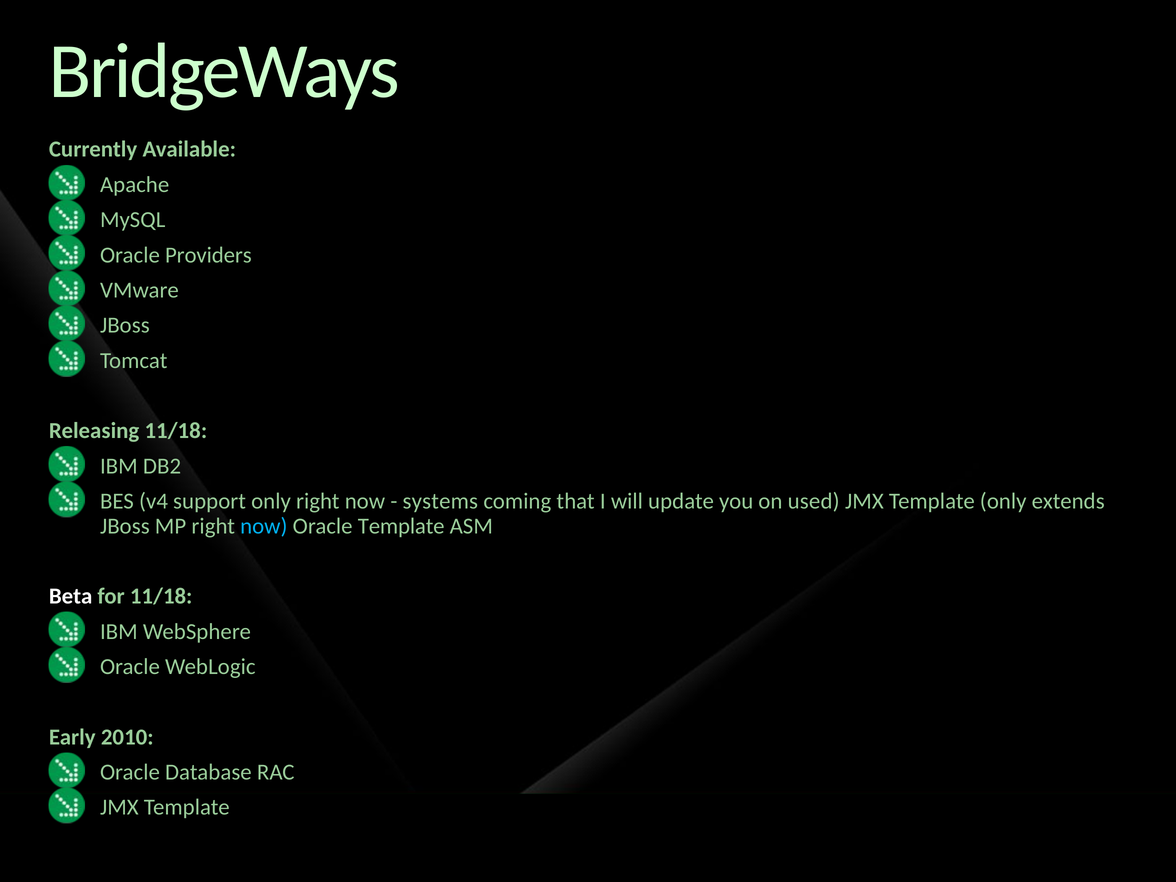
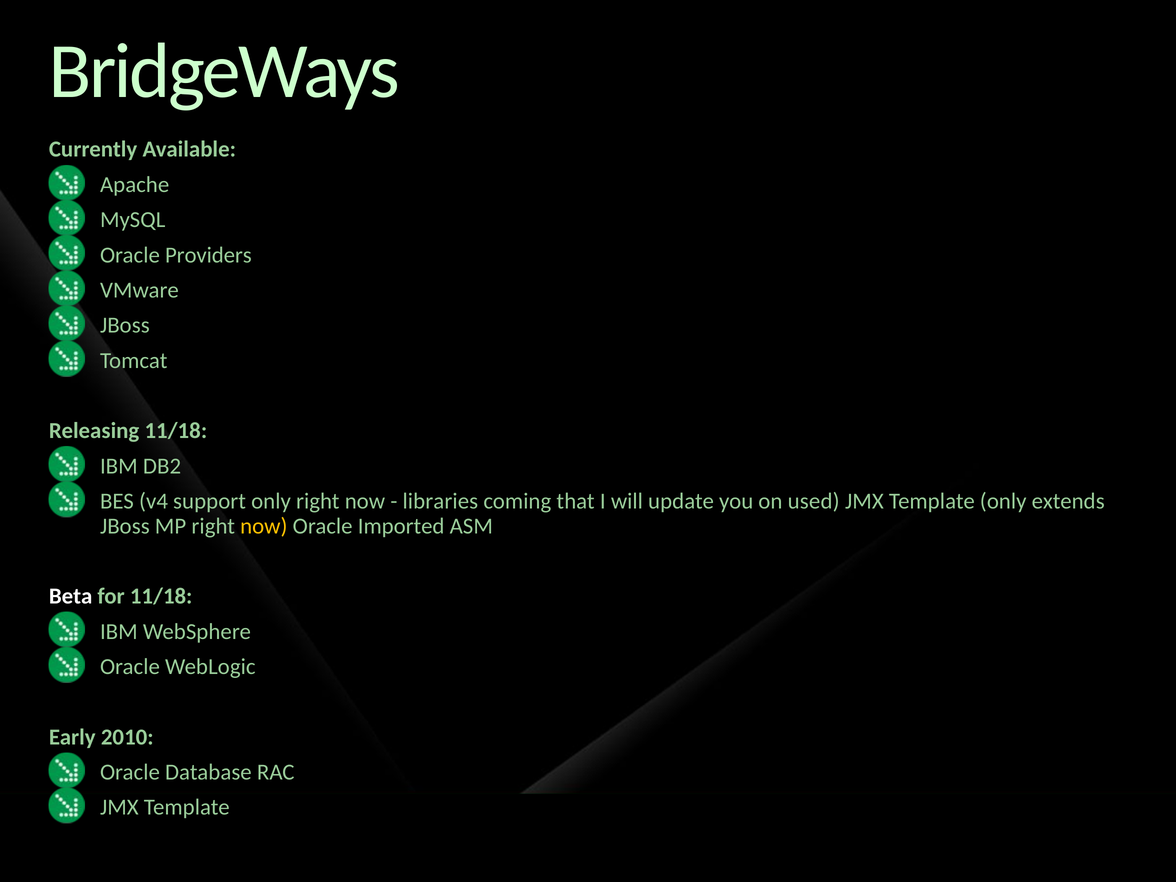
systems: systems -> libraries
now at (264, 526) colour: light blue -> yellow
Oracle Template: Template -> Imported
